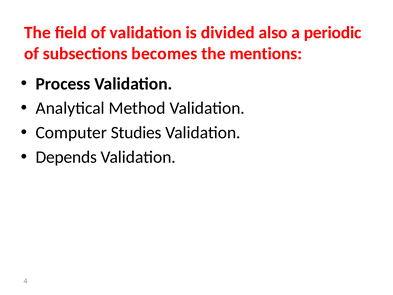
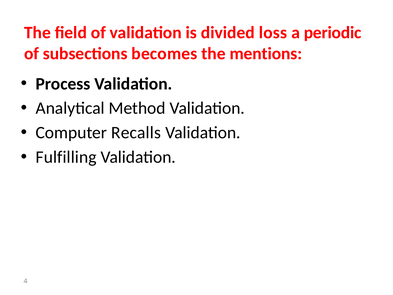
also: also -> loss
Studies: Studies -> Recalls
Depends: Depends -> Fulfilling
